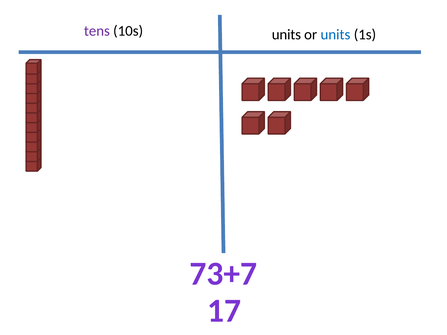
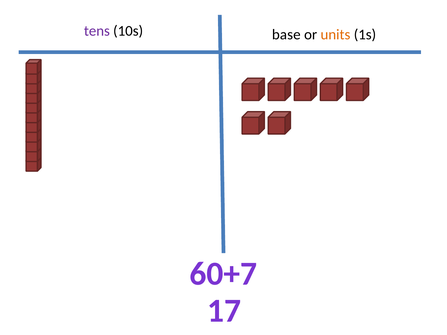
10s units: units -> base
units at (335, 35) colour: blue -> orange
73+7: 73+7 -> 60+7
